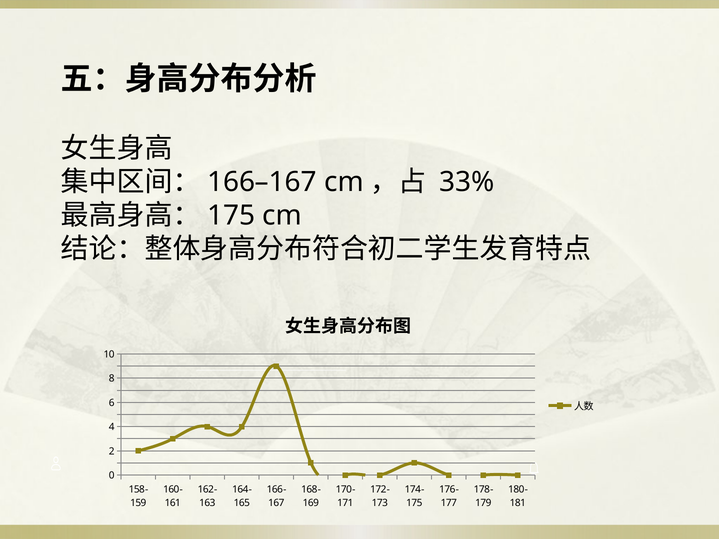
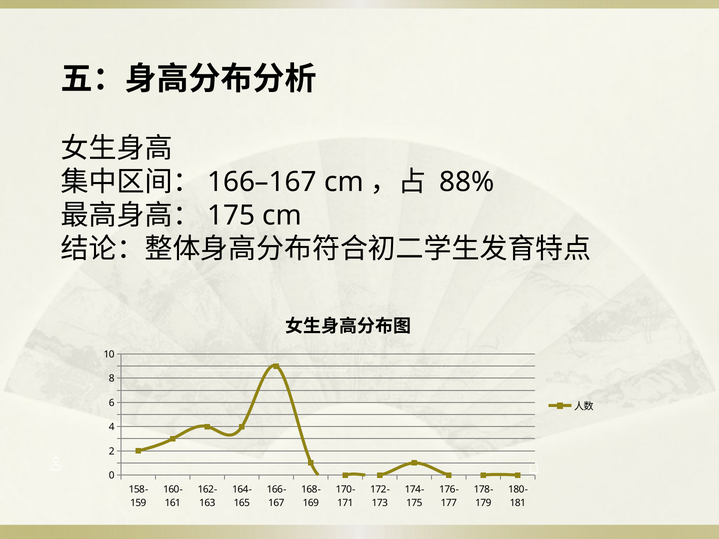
33%: 33% -> 88%
